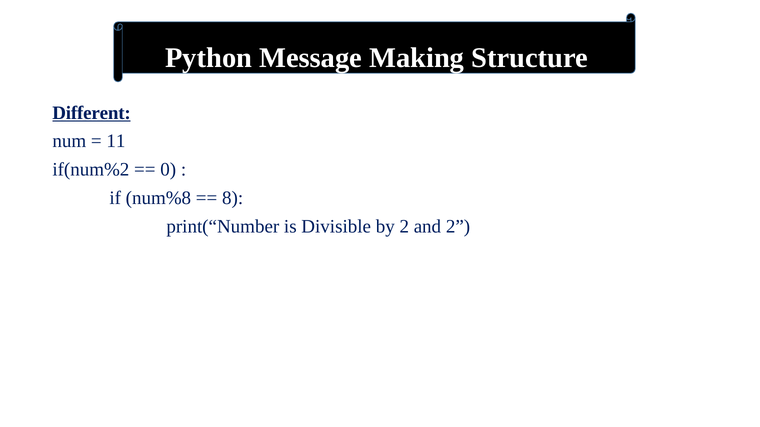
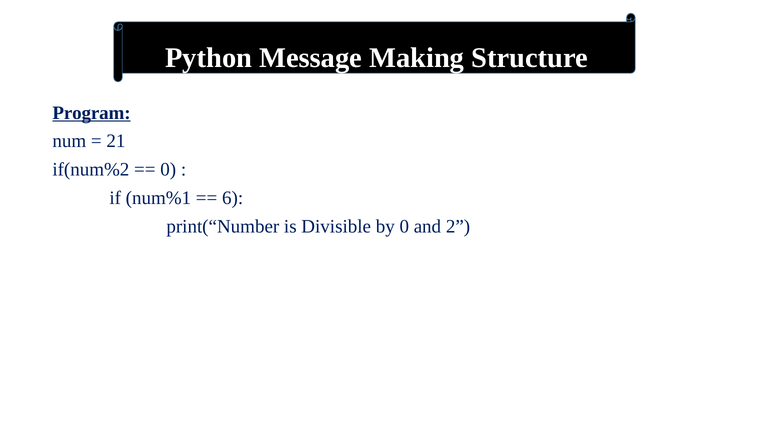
Different: Different -> Program
11: 11 -> 21
num%8: num%8 -> num%1
8: 8 -> 6
by 2: 2 -> 0
